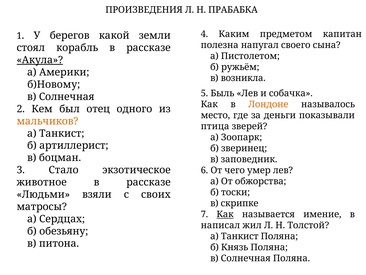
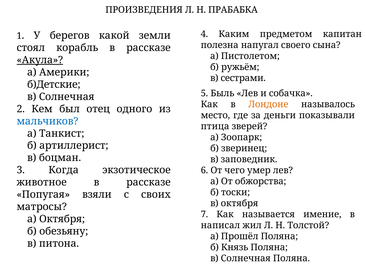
возникла: возникла -> сестрами
б)Новому: б)Новому -> б)Детские
мальчиков colour: orange -> blue
Стало: Стало -> Когда
Людьми: Людьми -> Попугая
в скрипке: скрипке -> октября
Как at (225, 214) underline: present -> none
а Сердцах: Сердцах -> Октября
Танкист at (240, 236): Танкист -> Прошёл
